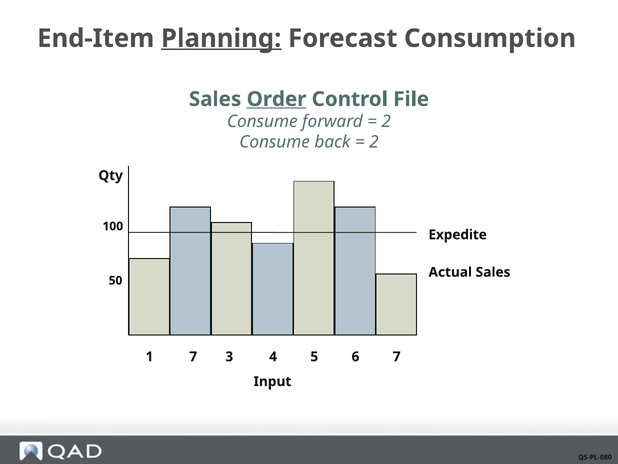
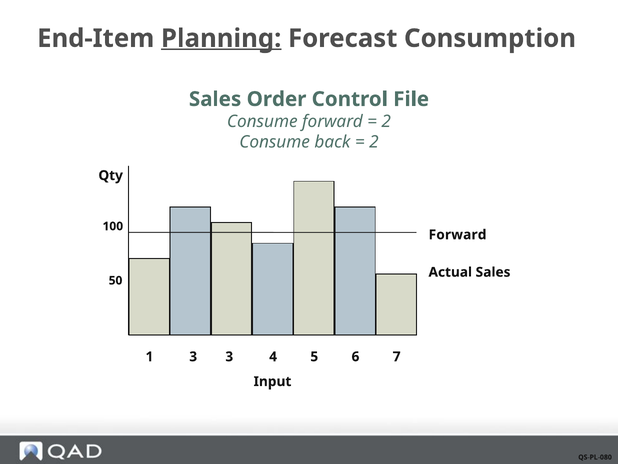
Order underline: present -> none
Expedite at (458, 234): Expedite -> Forward
1 7: 7 -> 3
